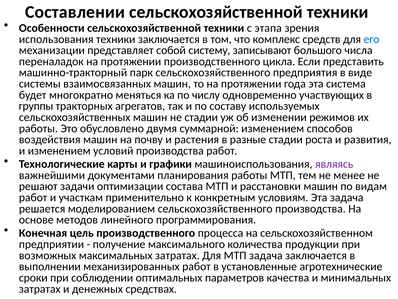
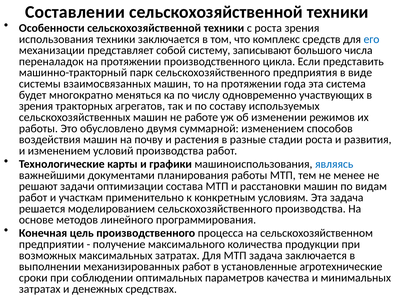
с этапа: этапа -> роста
группы at (36, 106): группы -> зрения
не стадии: стадии -> работе
являясь colour: purple -> blue
